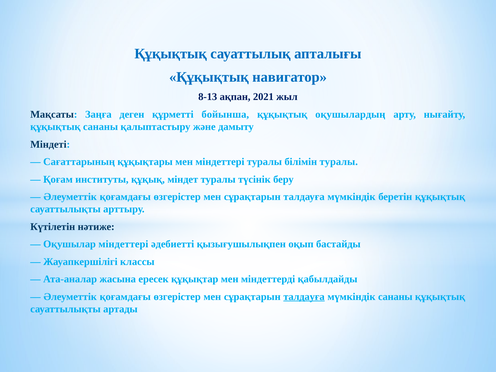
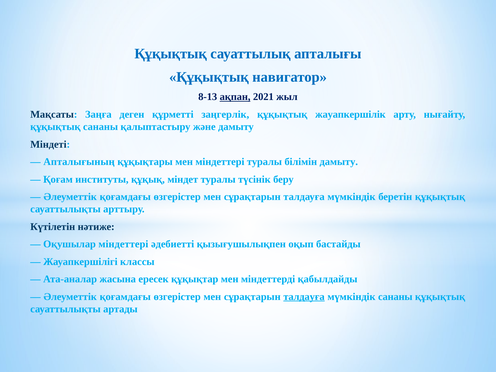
ақпан underline: none -> present
бойынша: бойынша -> заңгерлік
оқушылардың: оқушылардың -> жауапкершілік
Сағаттарының: Сағаттарының -> Апталығының
білімін туралы: туралы -> дамыту
